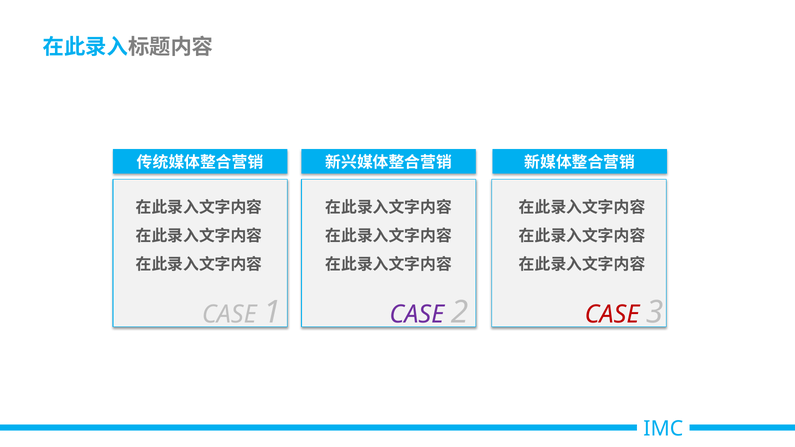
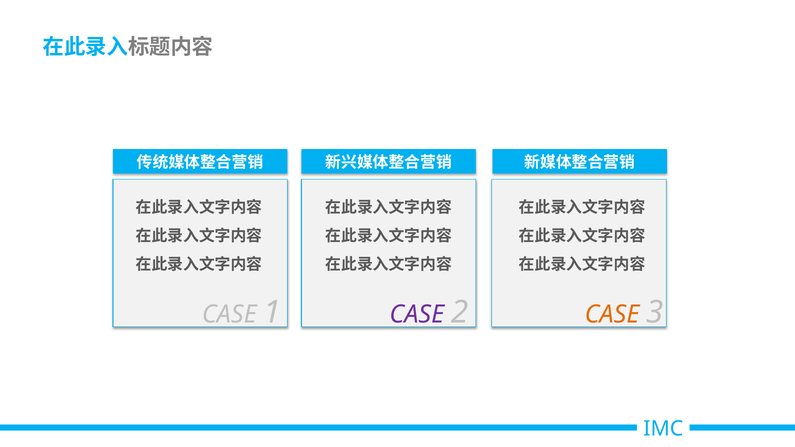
CASE at (612, 315) colour: red -> orange
